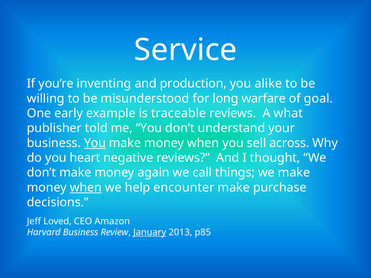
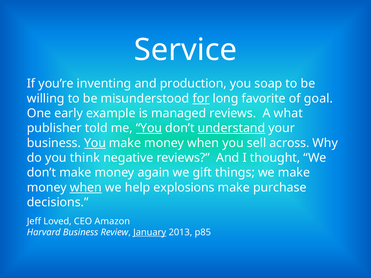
alike: alike -> soap
for underline: none -> present
warfare: warfare -> favorite
traceable: traceable -> managed
You at (149, 128) underline: none -> present
understand underline: none -> present
heart: heart -> think
call: call -> gift
encounter: encounter -> explosions
